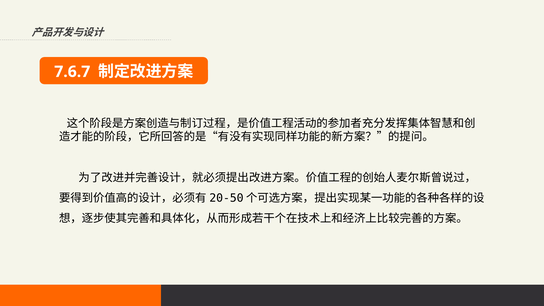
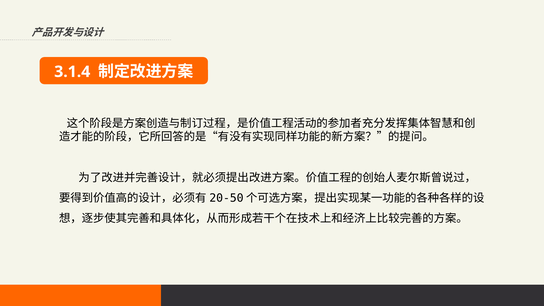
7.6.7: 7.6.7 -> 3.1.4
